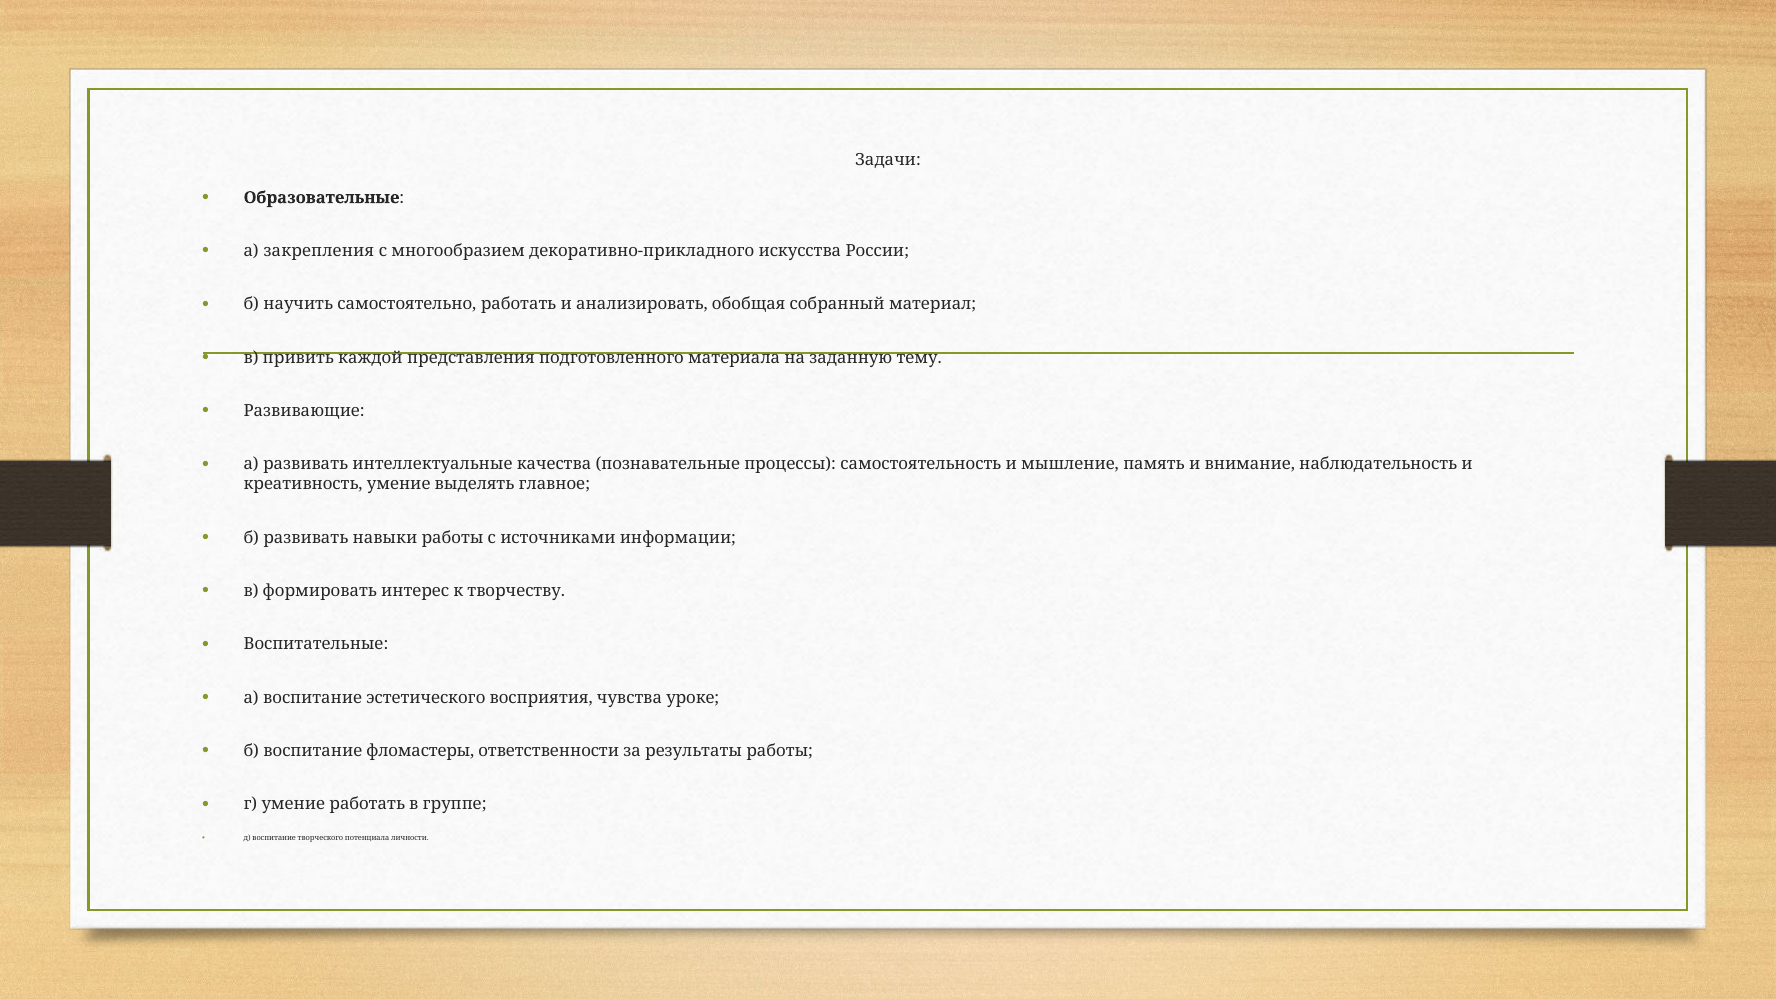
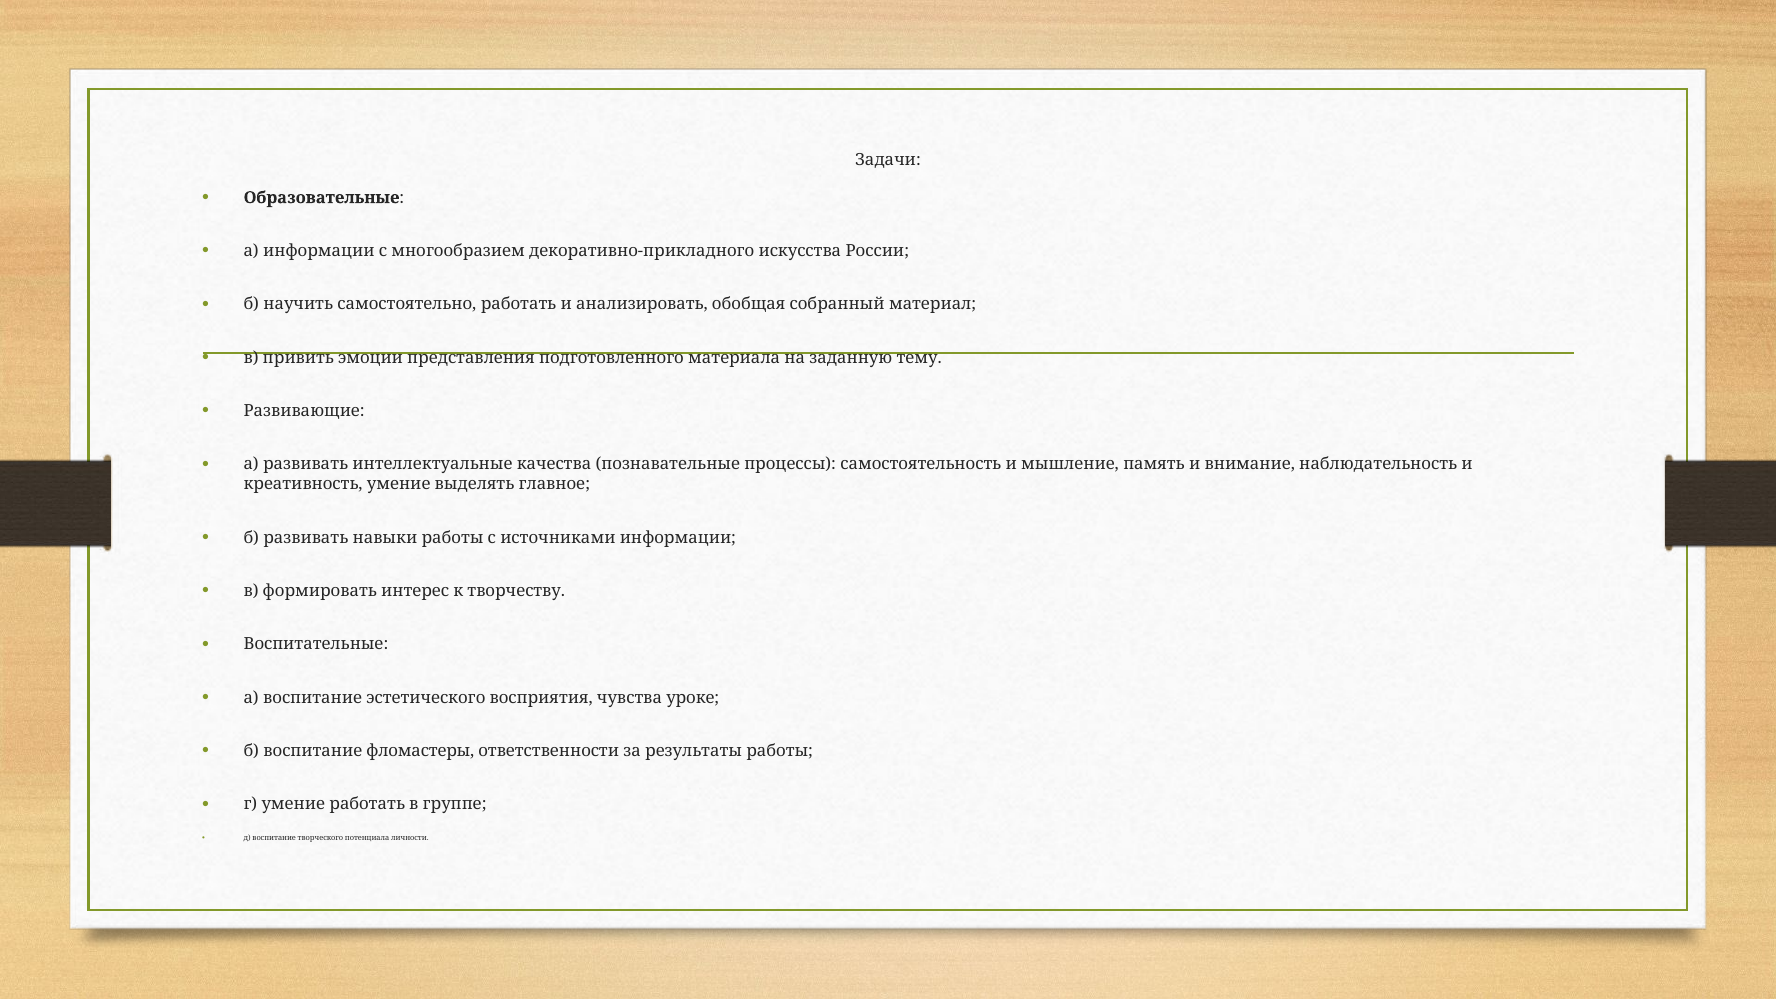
а закрепления: закрепления -> информации
каждой: каждой -> эмоции
